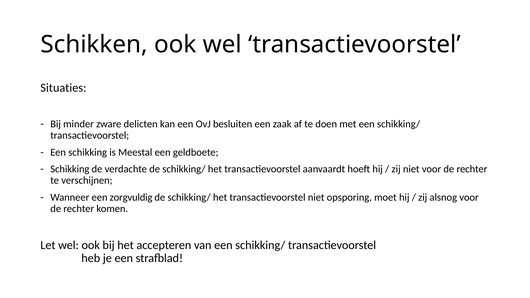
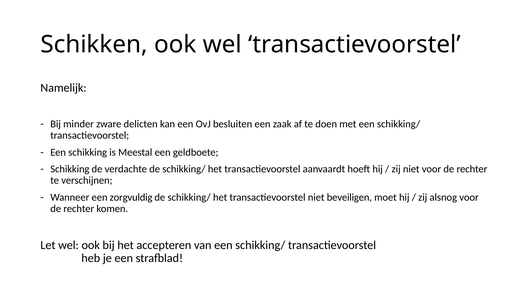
Situaties: Situaties -> Namelijk
opsporing: opsporing -> beveiligen
